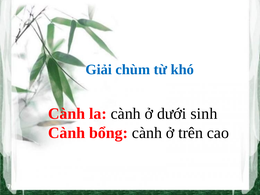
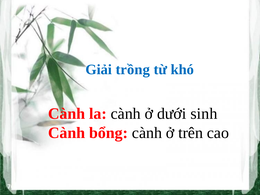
chùm: chùm -> trồng
